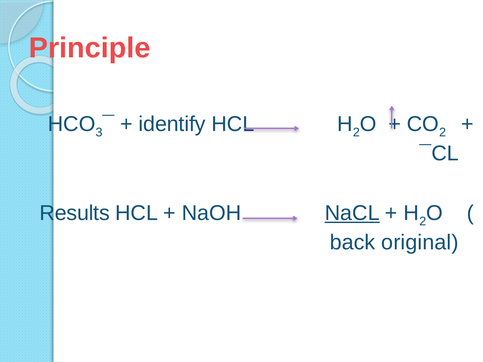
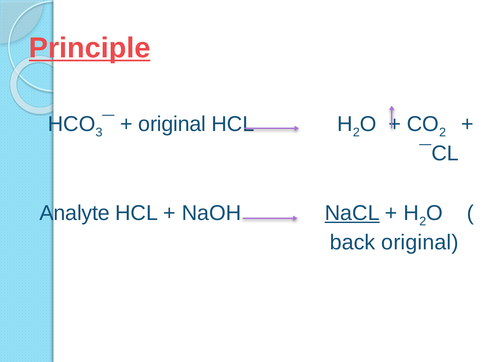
Principle underline: none -> present
identify at (172, 124): identify -> original
Results: Results -> Analyte
